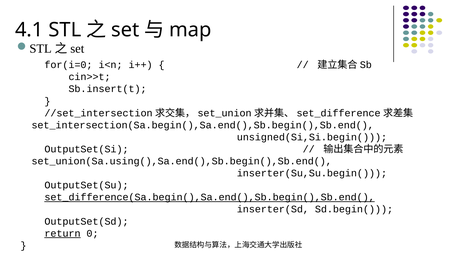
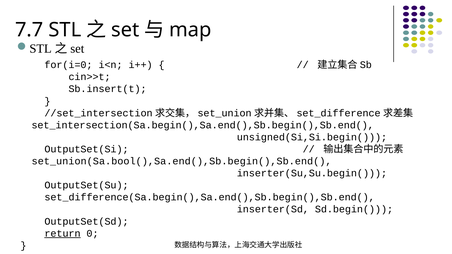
4.1: 4.1 -> 7.7
set_union(Sa.using(),Sa.end(),Sb.begin(),Sb.end(: set_union(Sa.using(),Sa.end(),Sb.begin(),Sb.end( -> set_union(Sa.bool(),Sa.end(),Sb.begin(),Sb.end(
set_difference(Sa.begin(),Sa.end(),Sb.begin(),Sb.end( underline: present -> none
